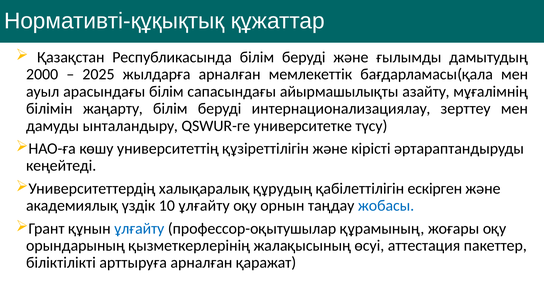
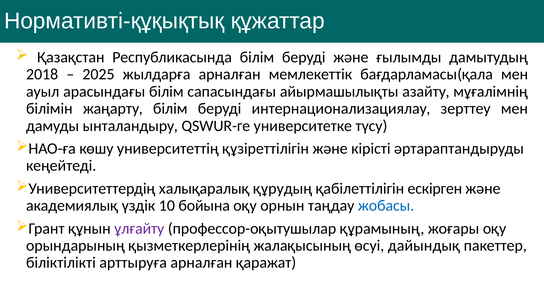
2000: 2000 -> 2018
10 ұлғайту: ұлғайту -> бойына
ұлғайту at (139, 228) colour: blue -> purple
аттестация: аттестация -> дайындық
